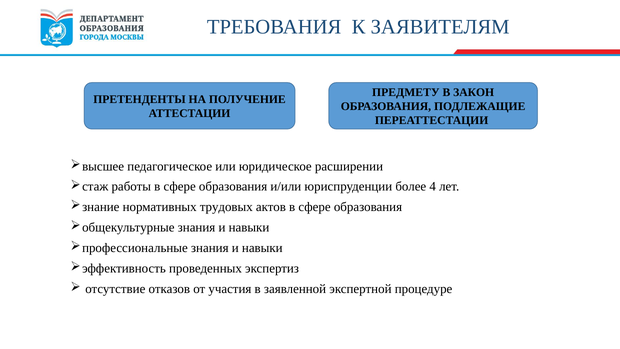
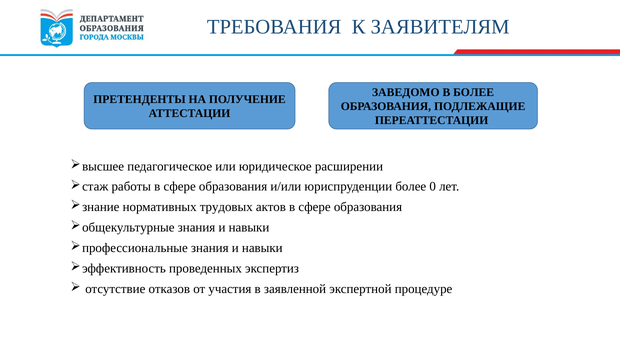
ПРЕДМЕТУ: ПРЕДМЕТУ -> ЗАВЕДОМО
В ЗАКОН: ЗАКОН -> БОЛЕЕ
4: 4 -> 0
